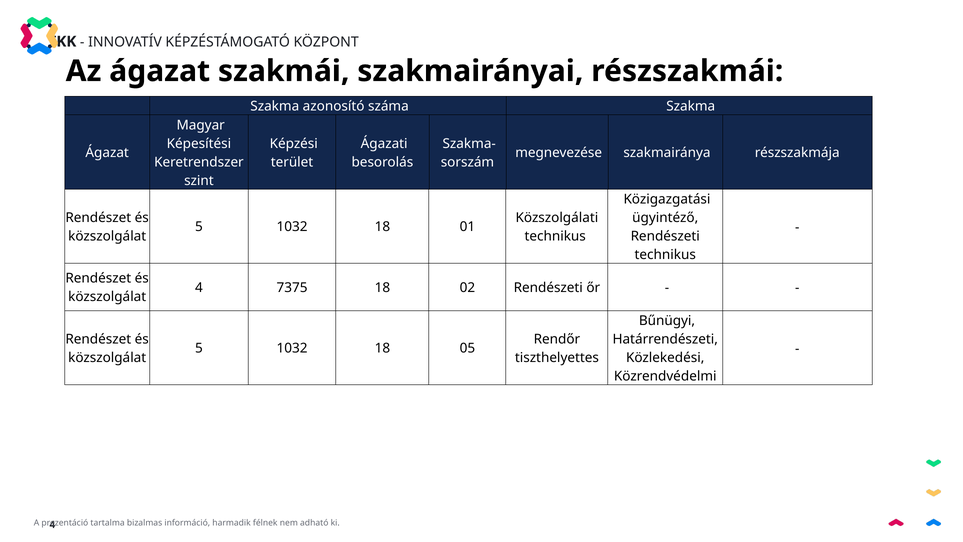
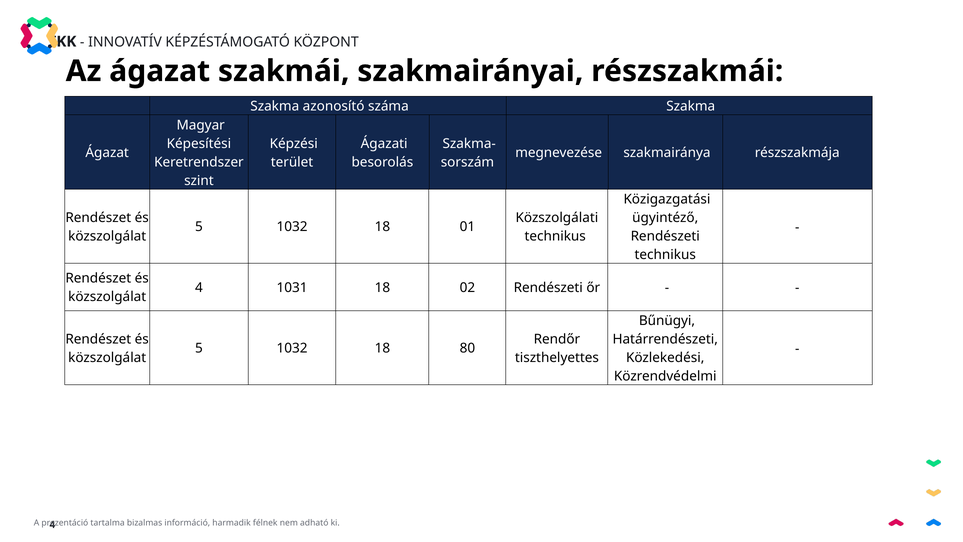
7375: 7375 -> 1031
05: 05 -> 80
